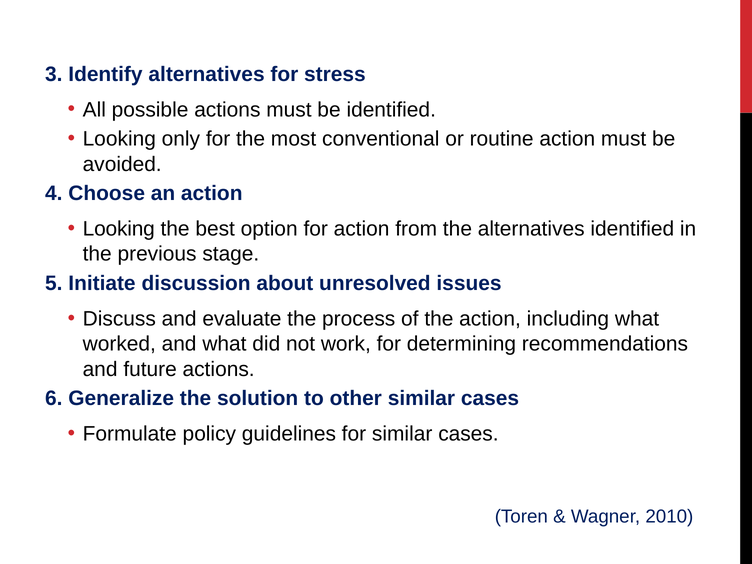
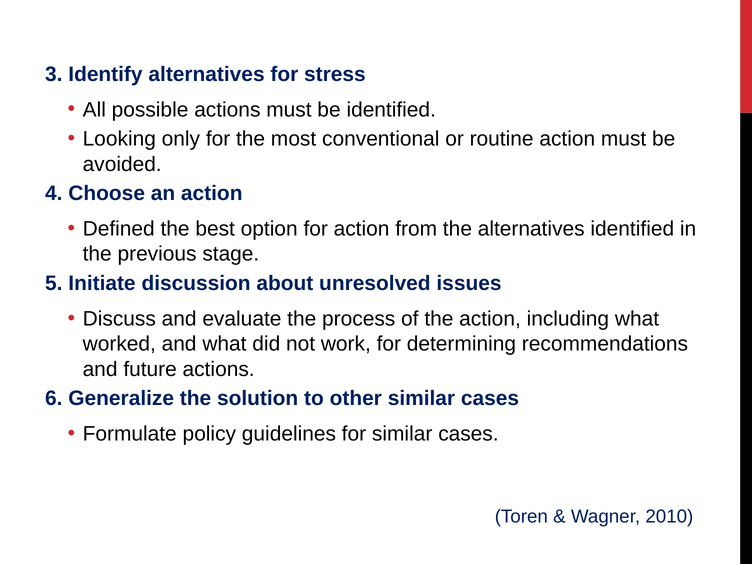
Looking at (119, 229): Looking -> Defined
